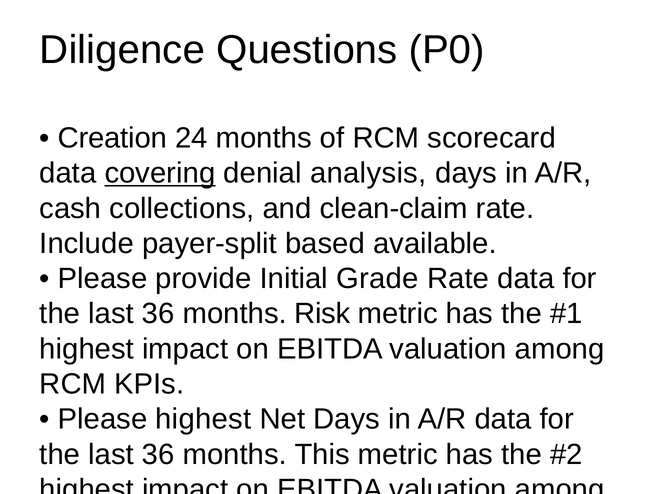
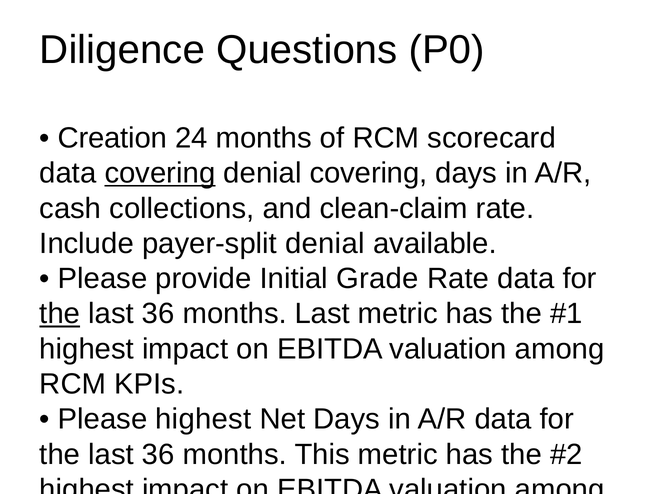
denial analysis: analysis -> covering
payer-split based: based -> denial
the at (60, 314) underline: none -> present
months Risk: Risk -> Last
